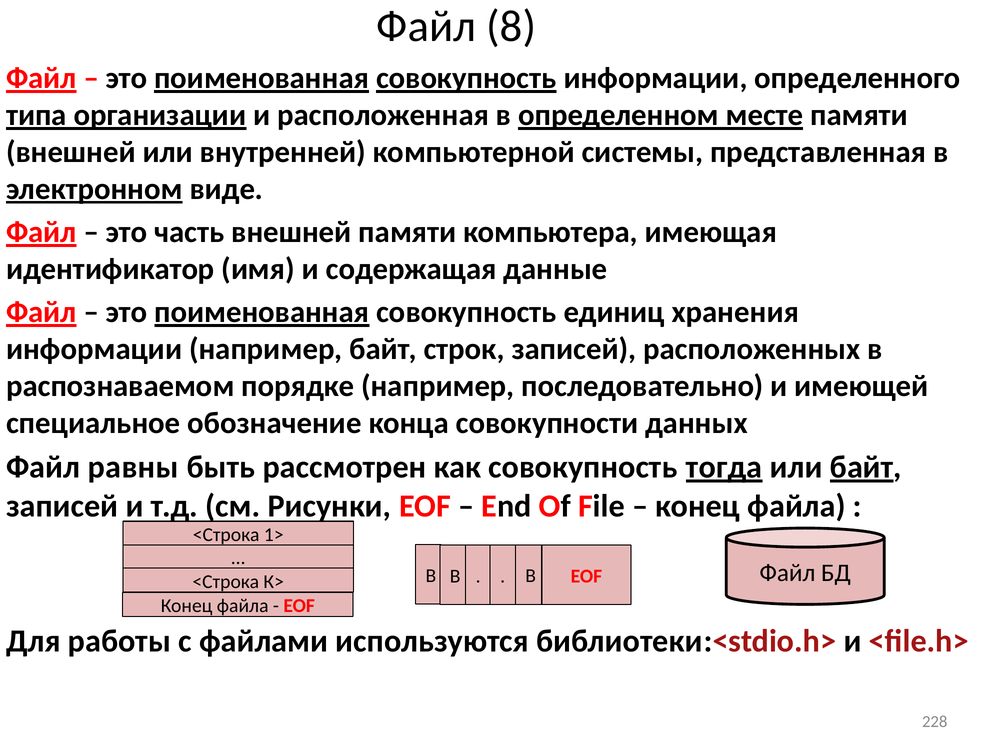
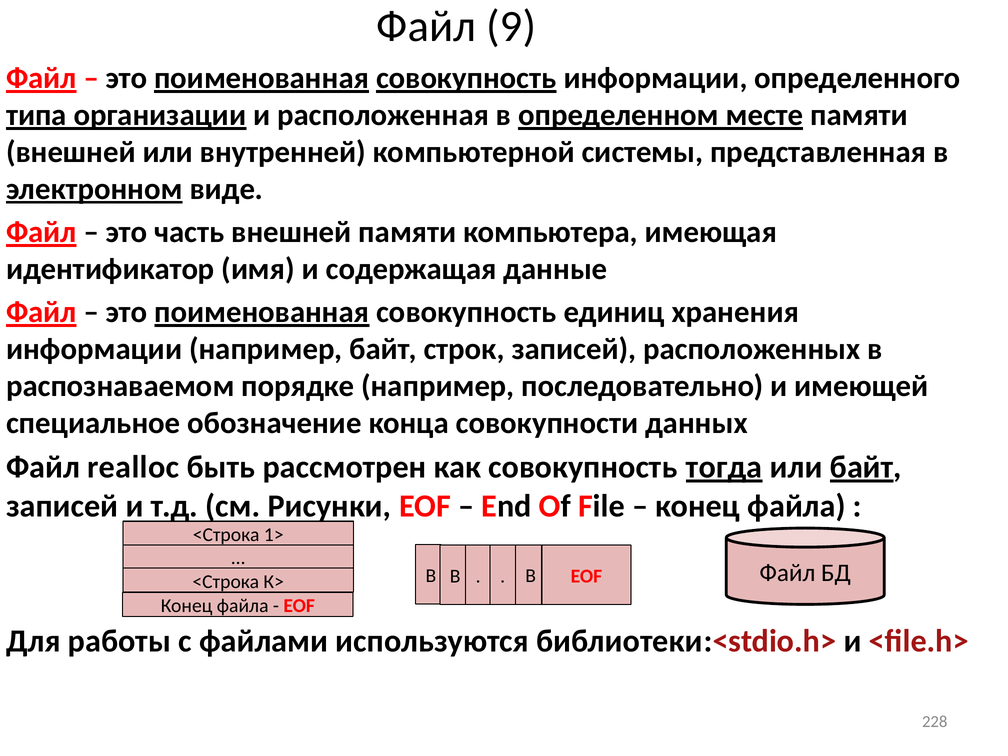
8: 8 -> 9
равны: равны -> realloc
